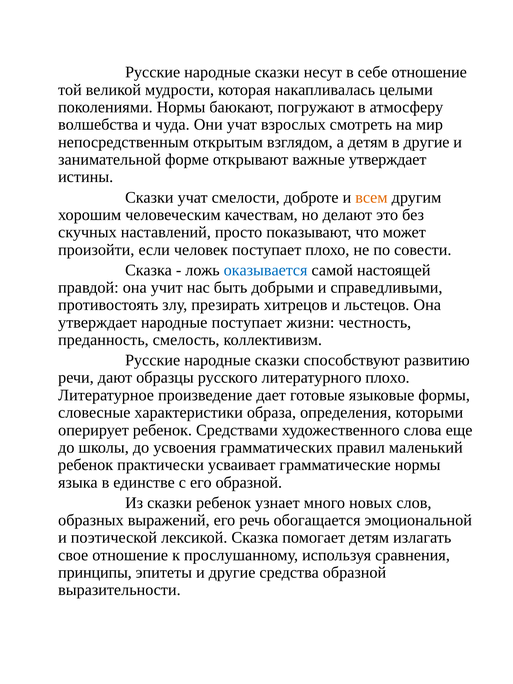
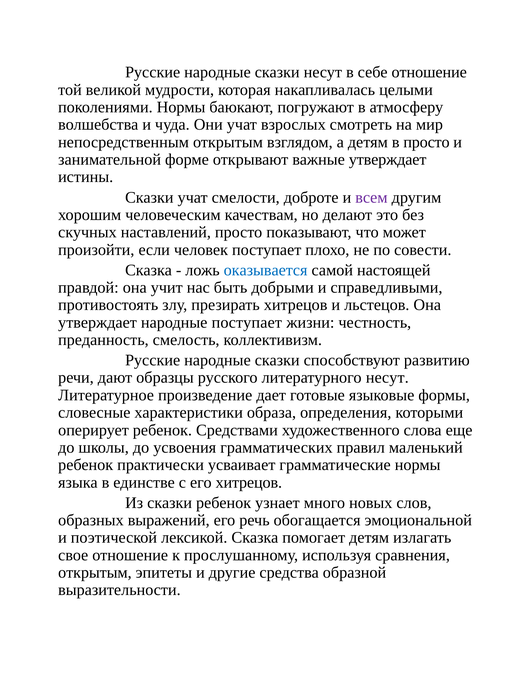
в другие: другие -> просто
всем colour: orange -> purple
литературного плохо: плохо -> несут
его образной: образной -> хитрецов
принципы at (95, 573): принципы -> открытым
